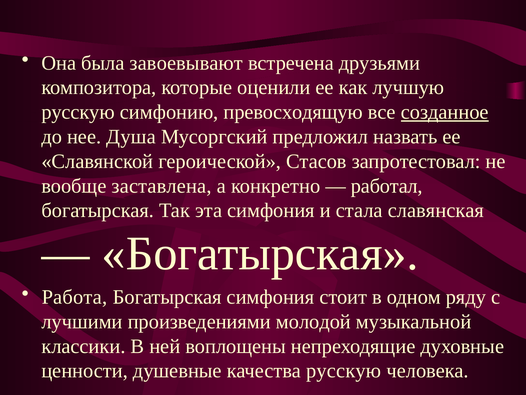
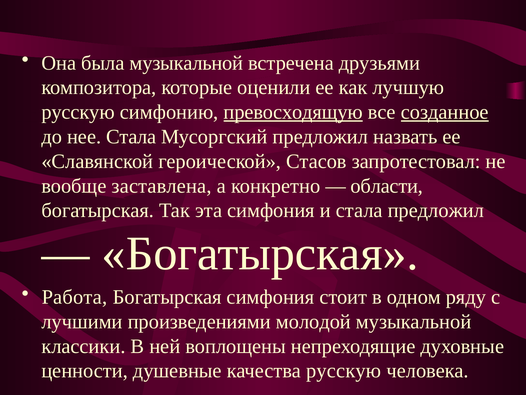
была завоевывают: завоевывают -> музыкальной
превосходящую underline: none -> present
нее Душа: Душа -> Стала
работал: работал -> области
стала славянская: славянская -> предложил
